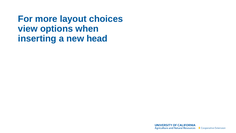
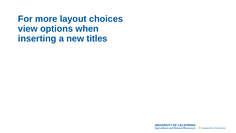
head: head -> titles
